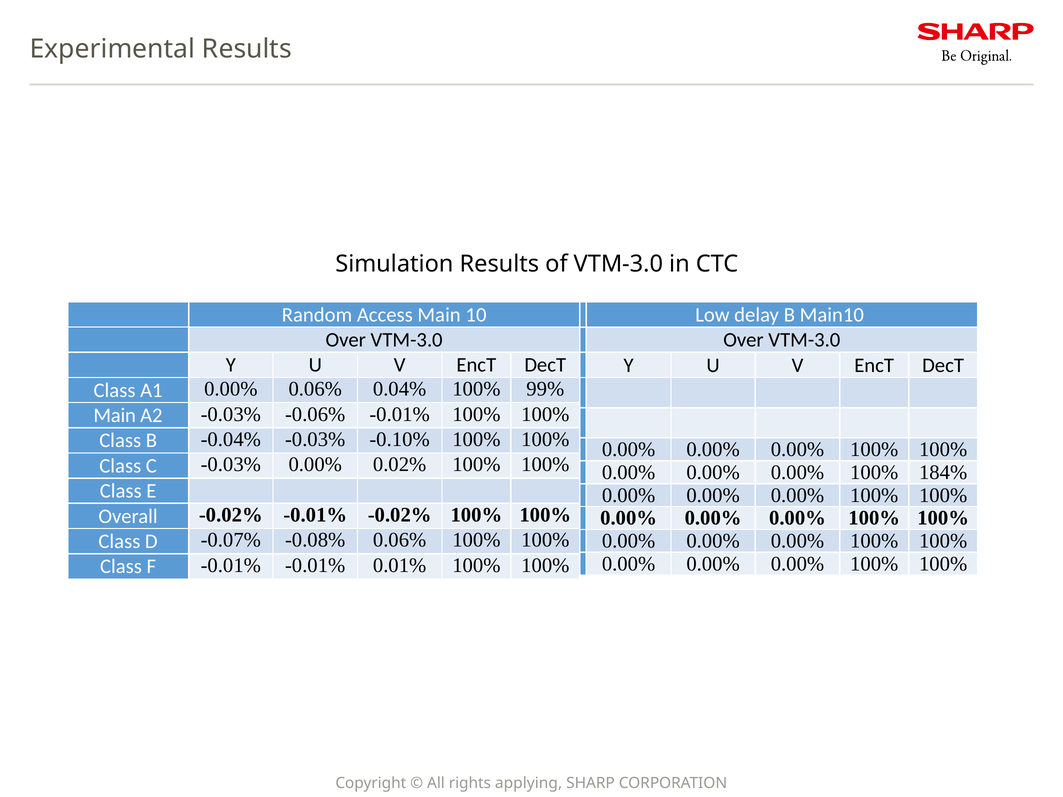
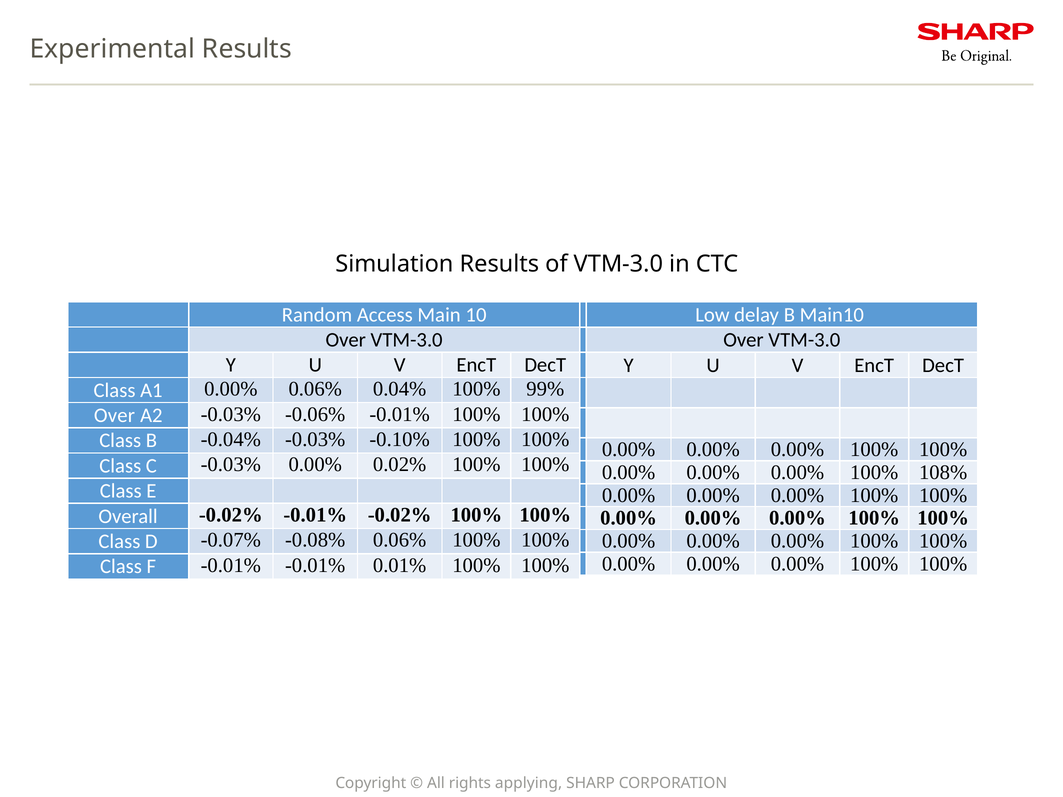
Main at (115, 416): Main -> Over
184%: 184% -> 108%
